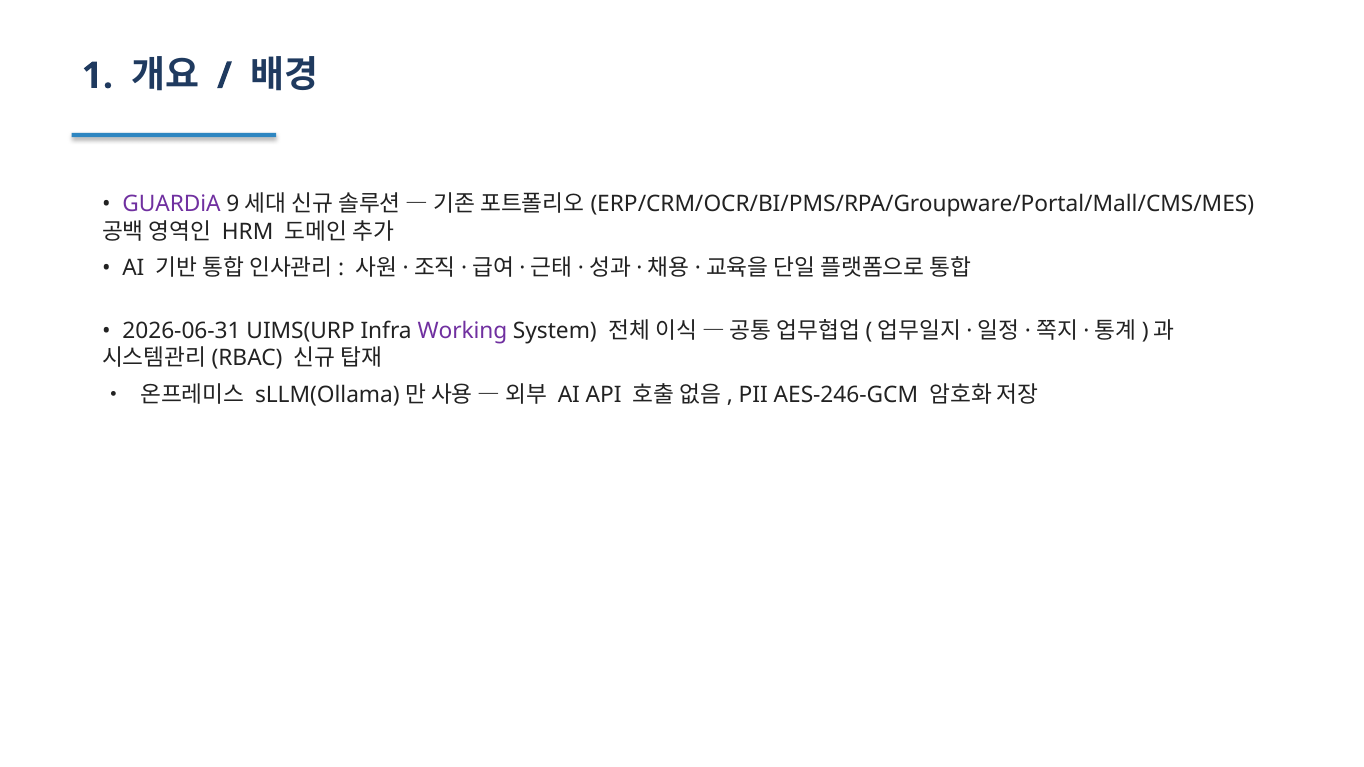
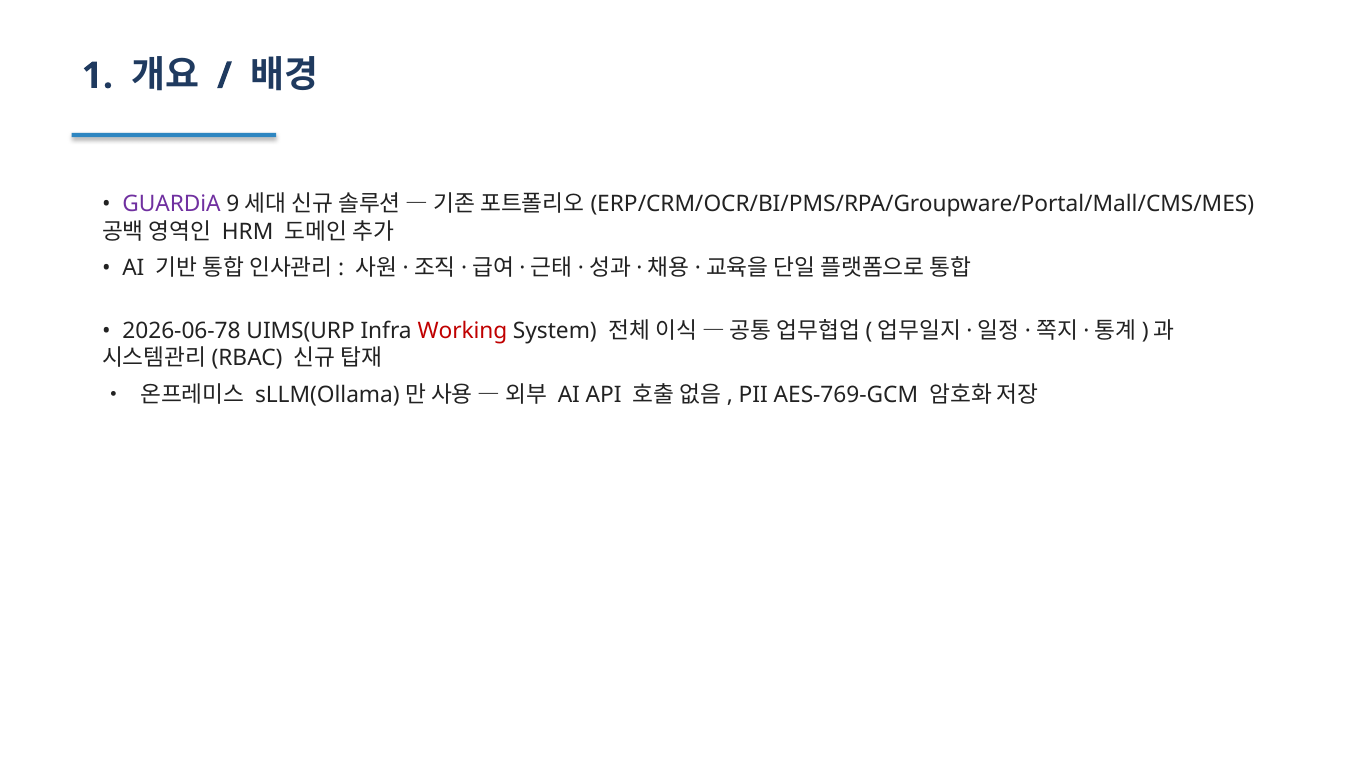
2026-06-31: 2026-06-31 -> 2026-06-78
Working colour: purple -> red
AES-246-GCM: AES-246-GCM -> AES-769-GCM
